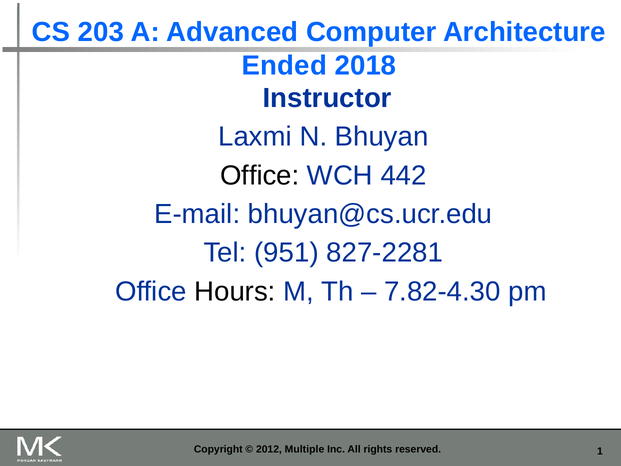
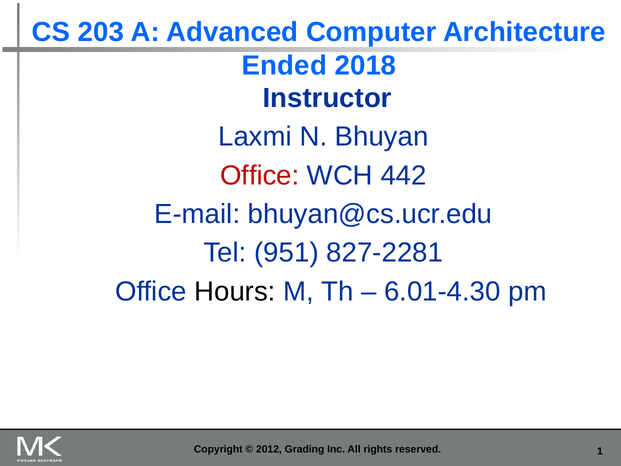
Office at (260, 175) colour: black -> red
7.82-4.30: 7.82-4.30 -> 6.01-4.30
Multiple: Multiple -> Grading
